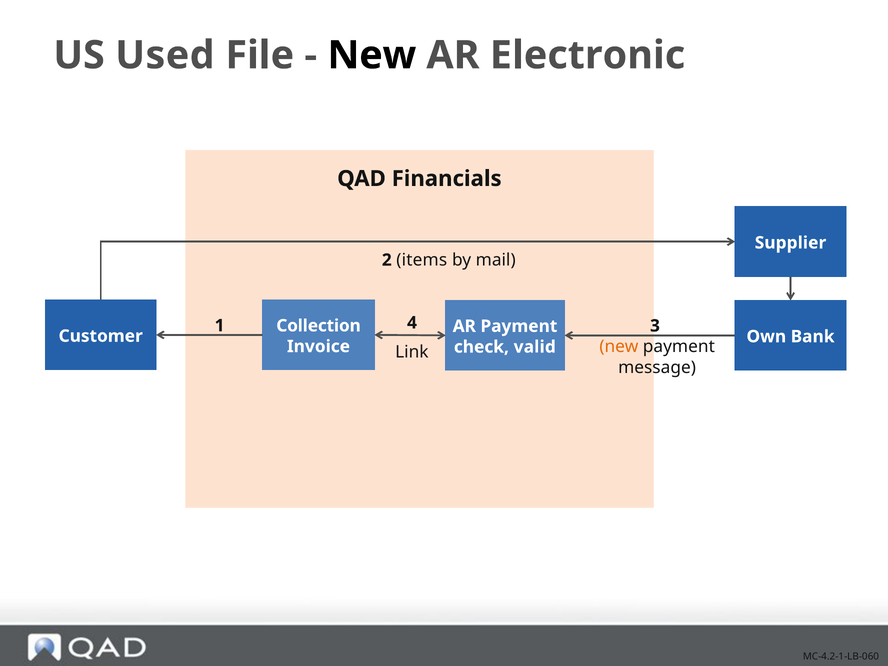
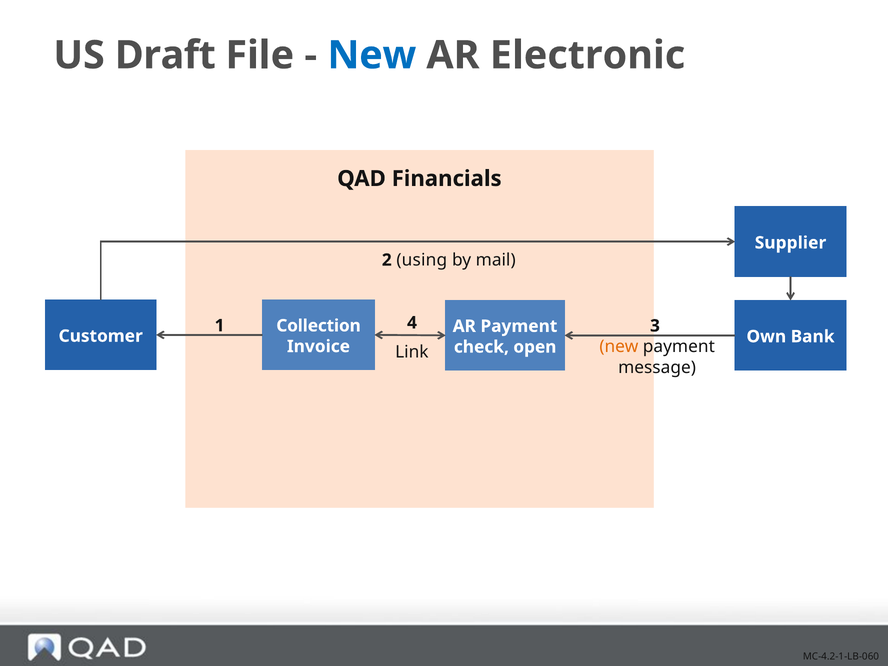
Used: Used -> Draft
New at (372, 55) colour: black -> blue
items: items -> using
valid: valid -> open
